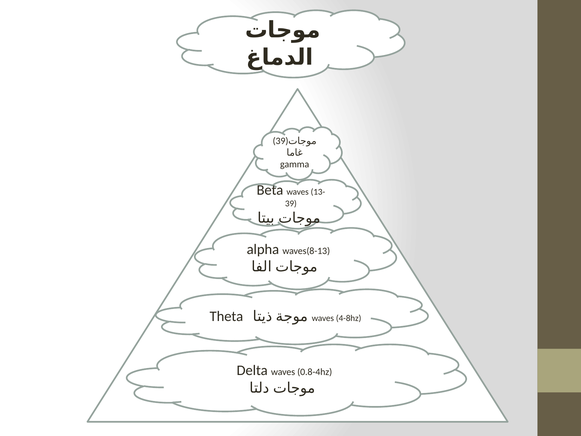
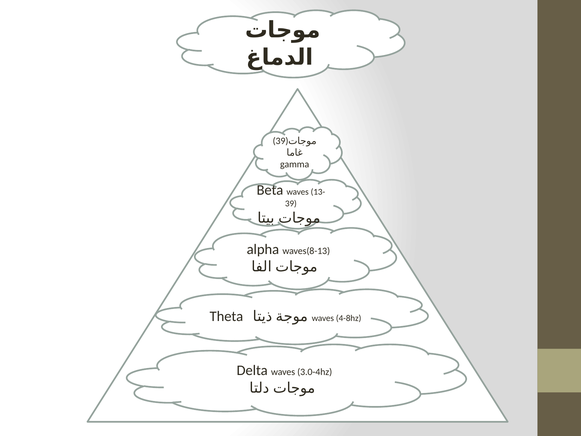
0.8-4hz: 0.8-4hz -> 3.0-4hz
